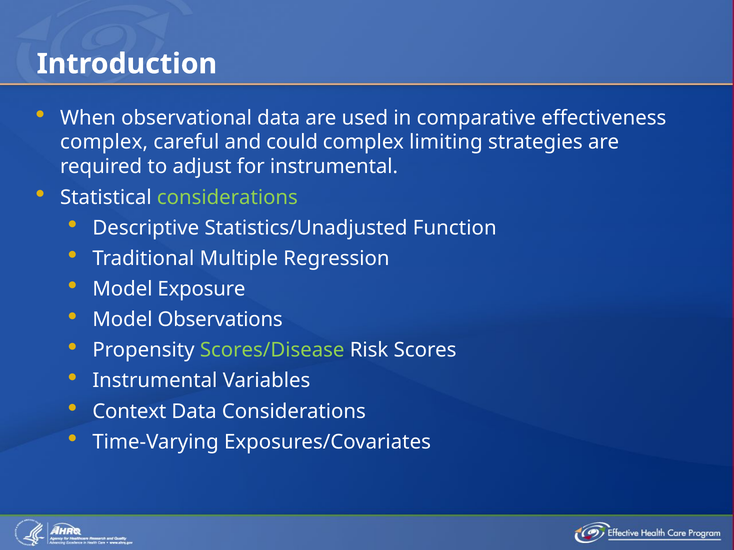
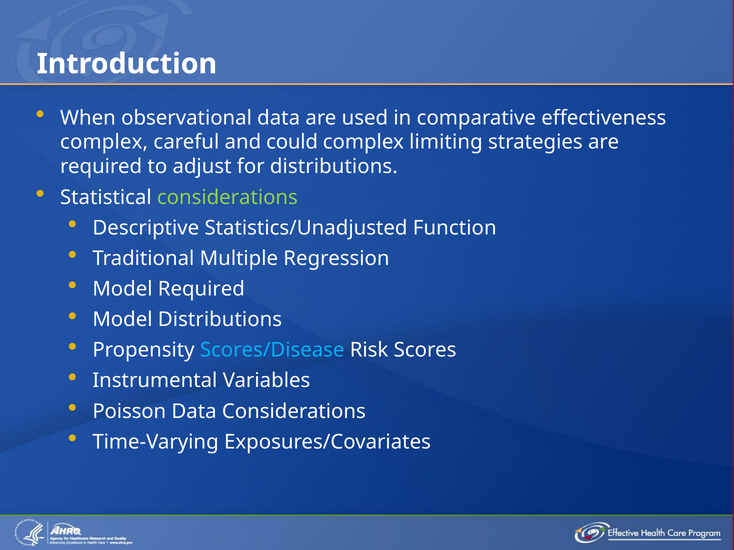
for instrumental: instrumental -> distributions
Model Exposure: Exposure -> Required
Model Observations: Observations -> Distributions
Scores/Disease colour: light green -> light blue
Context: Context -> Poisson
